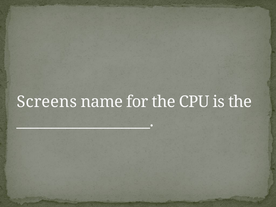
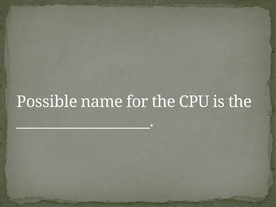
Screens: Screens -> Possible
